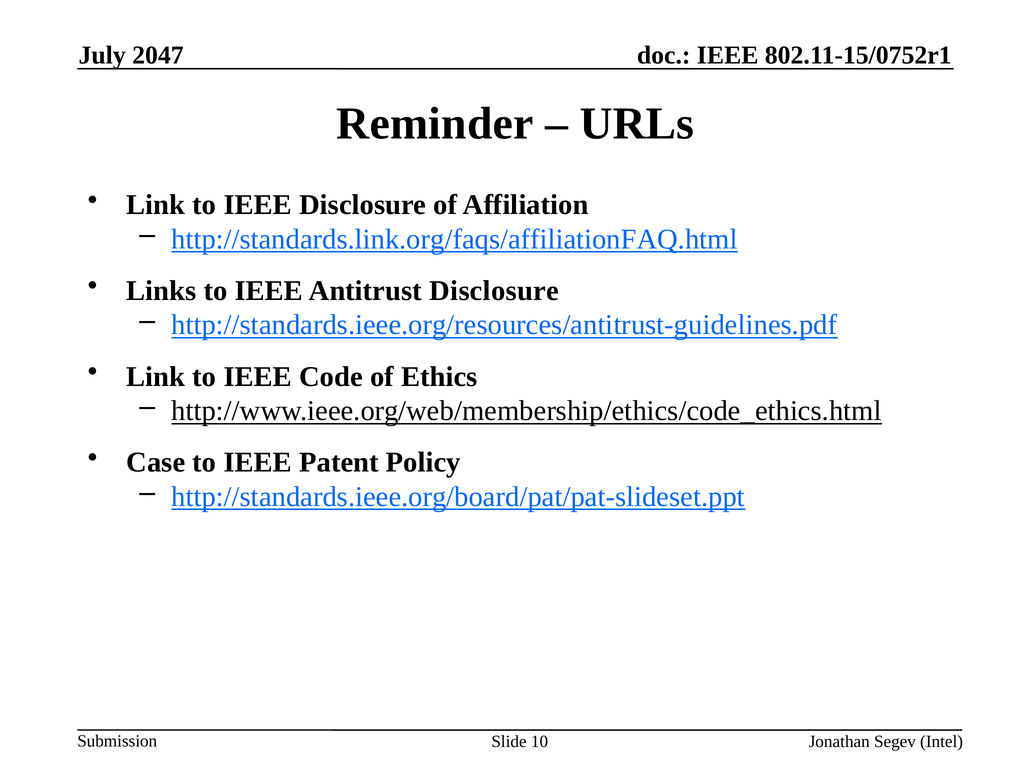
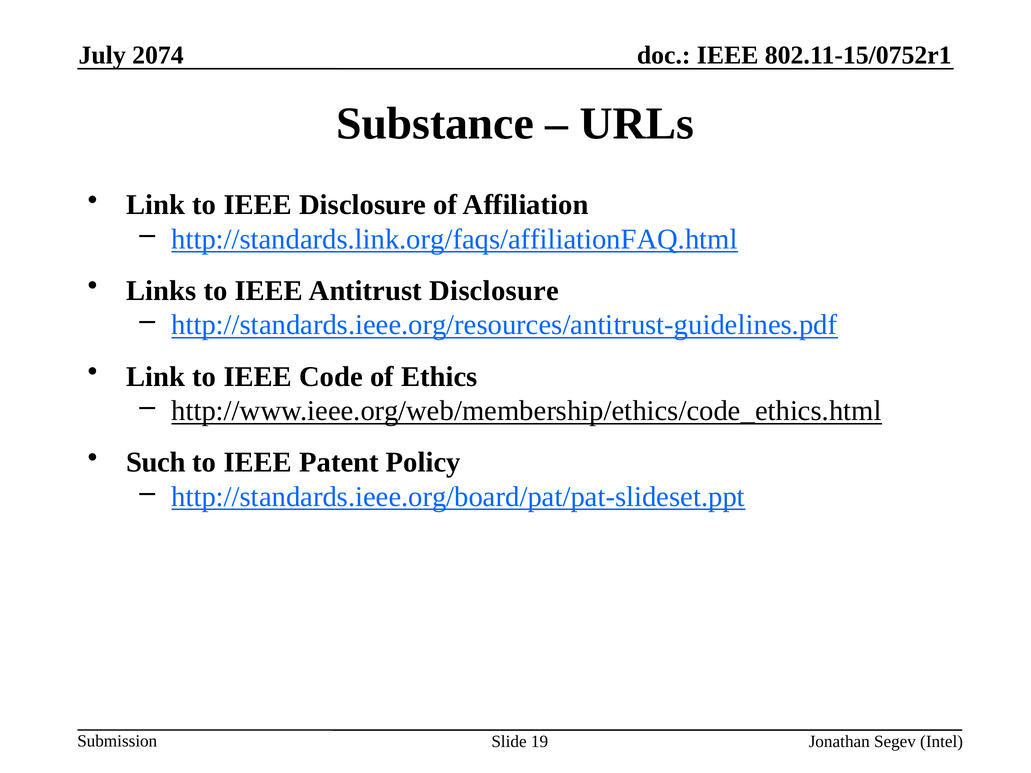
2047: 2047 -> 2074
Reminder: Reminder -> Substance
Case: Case -> Such
10: 10 -> 19
